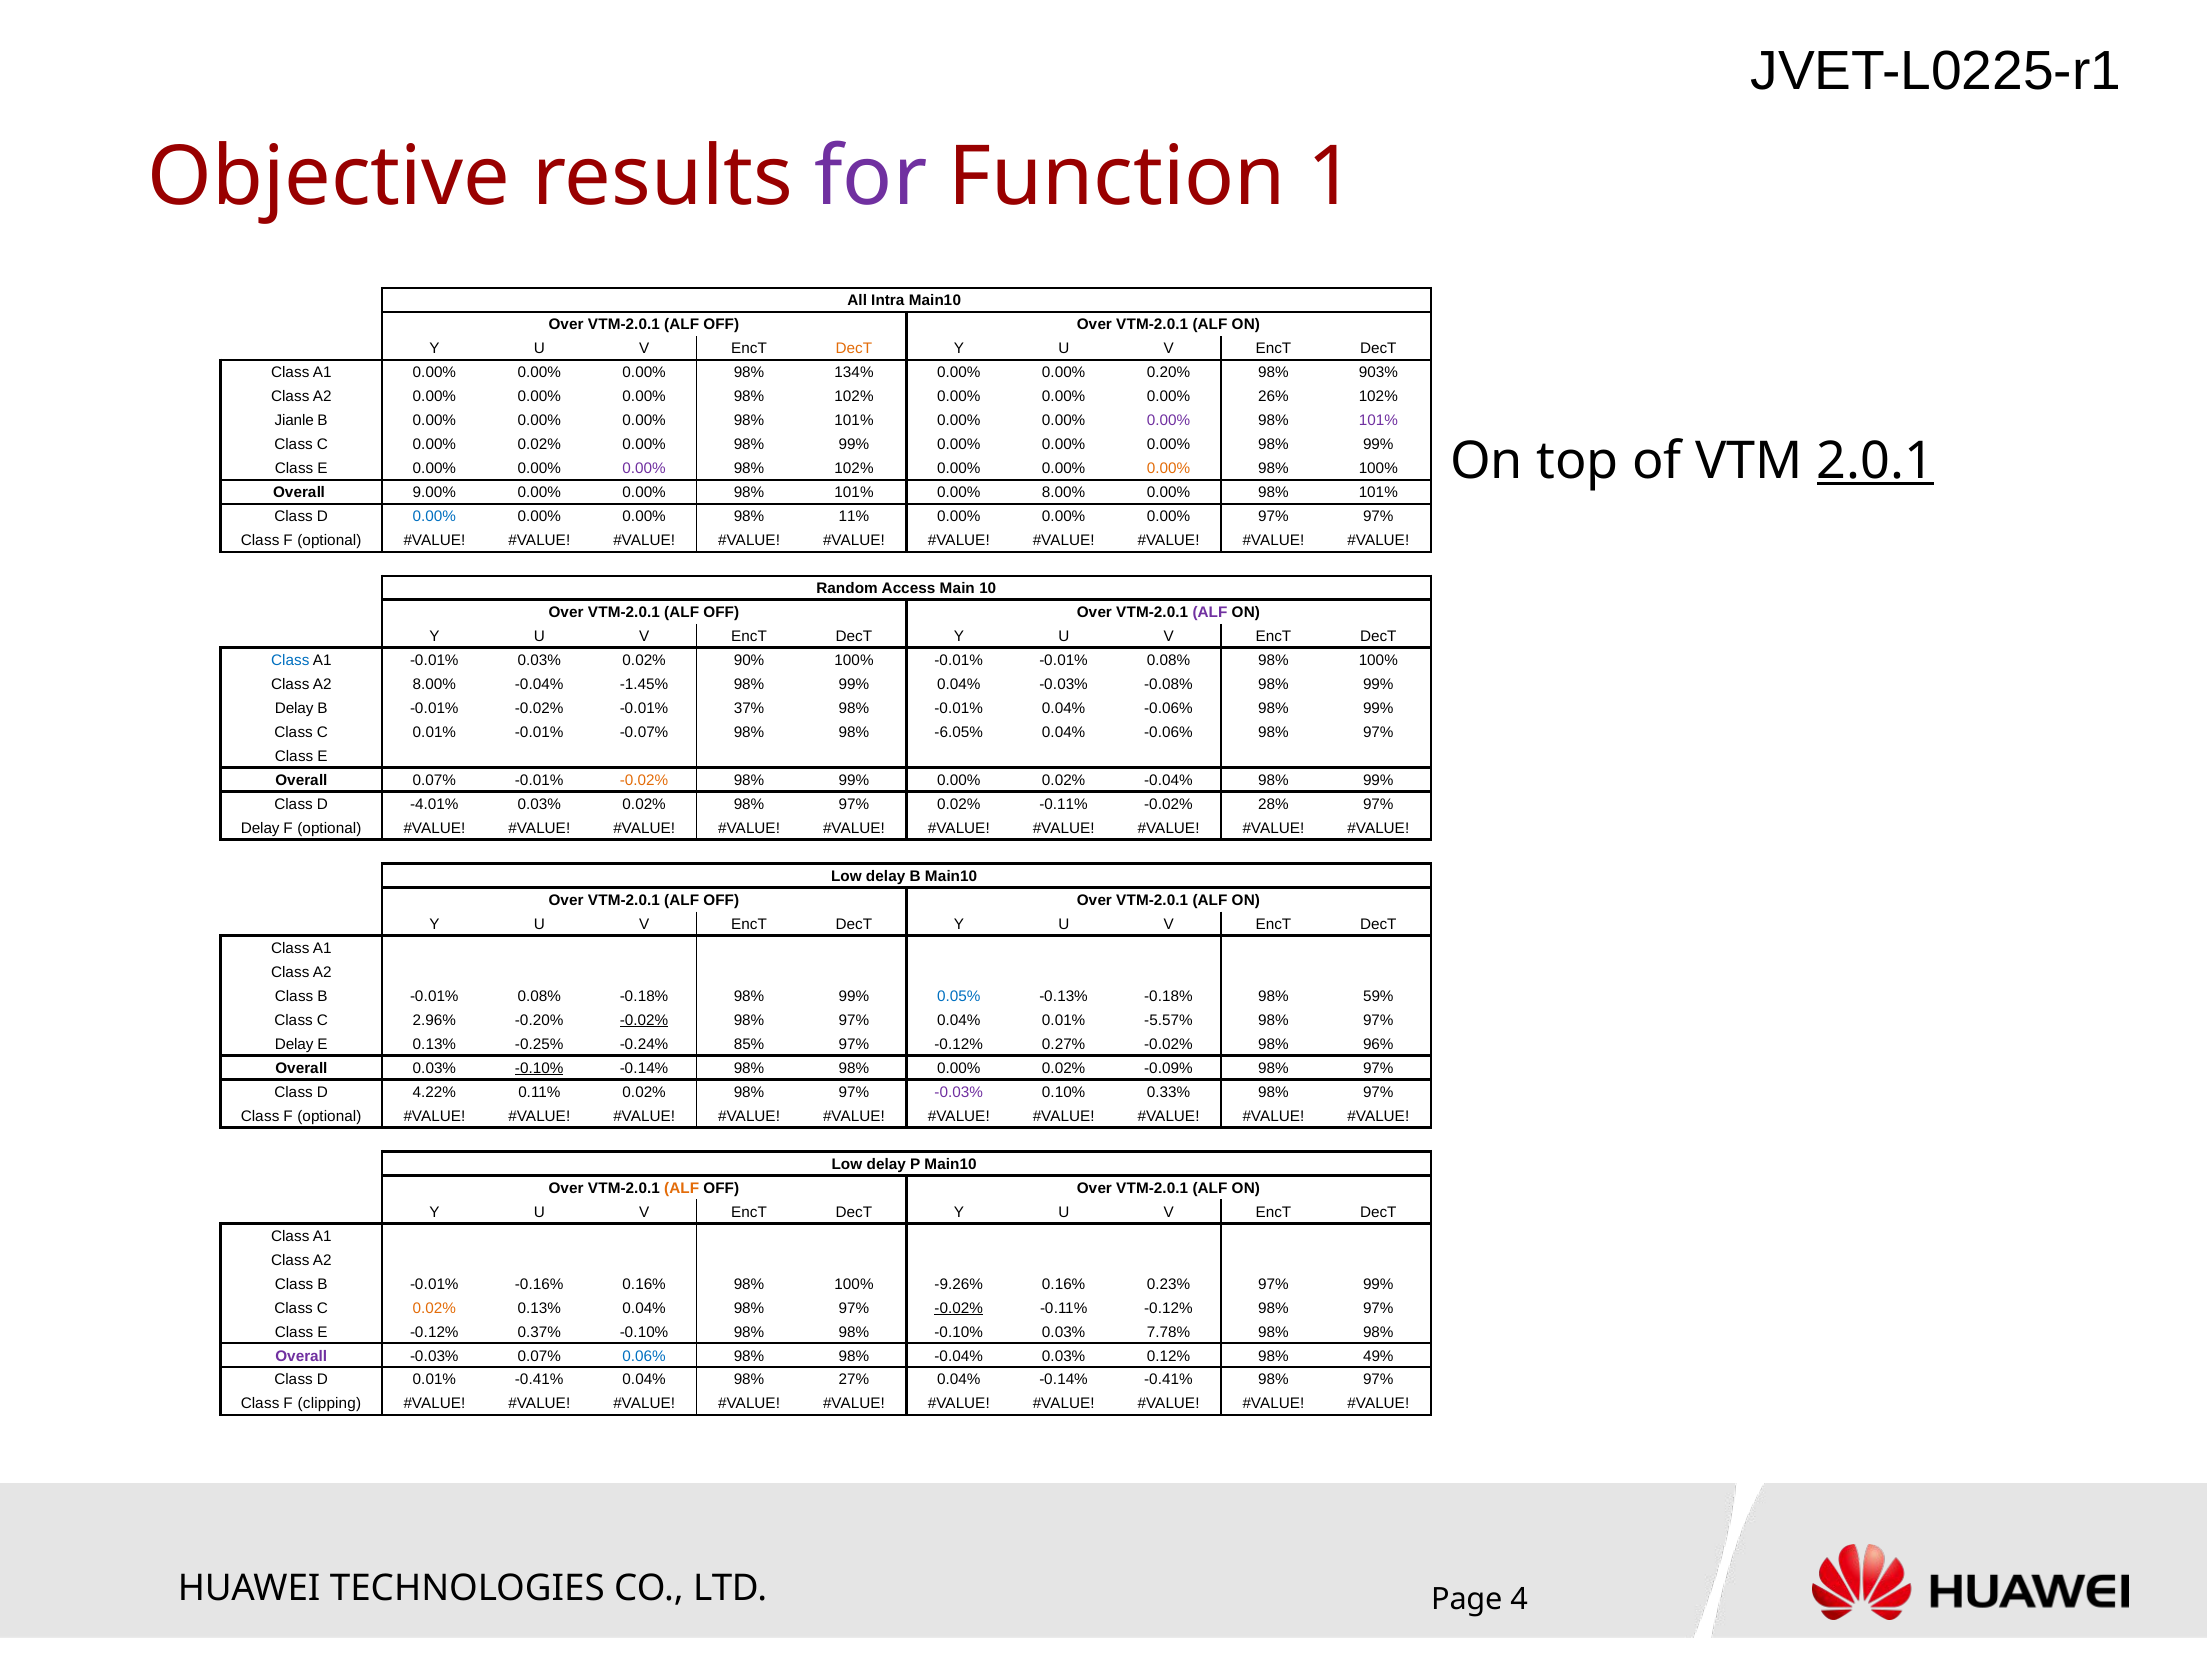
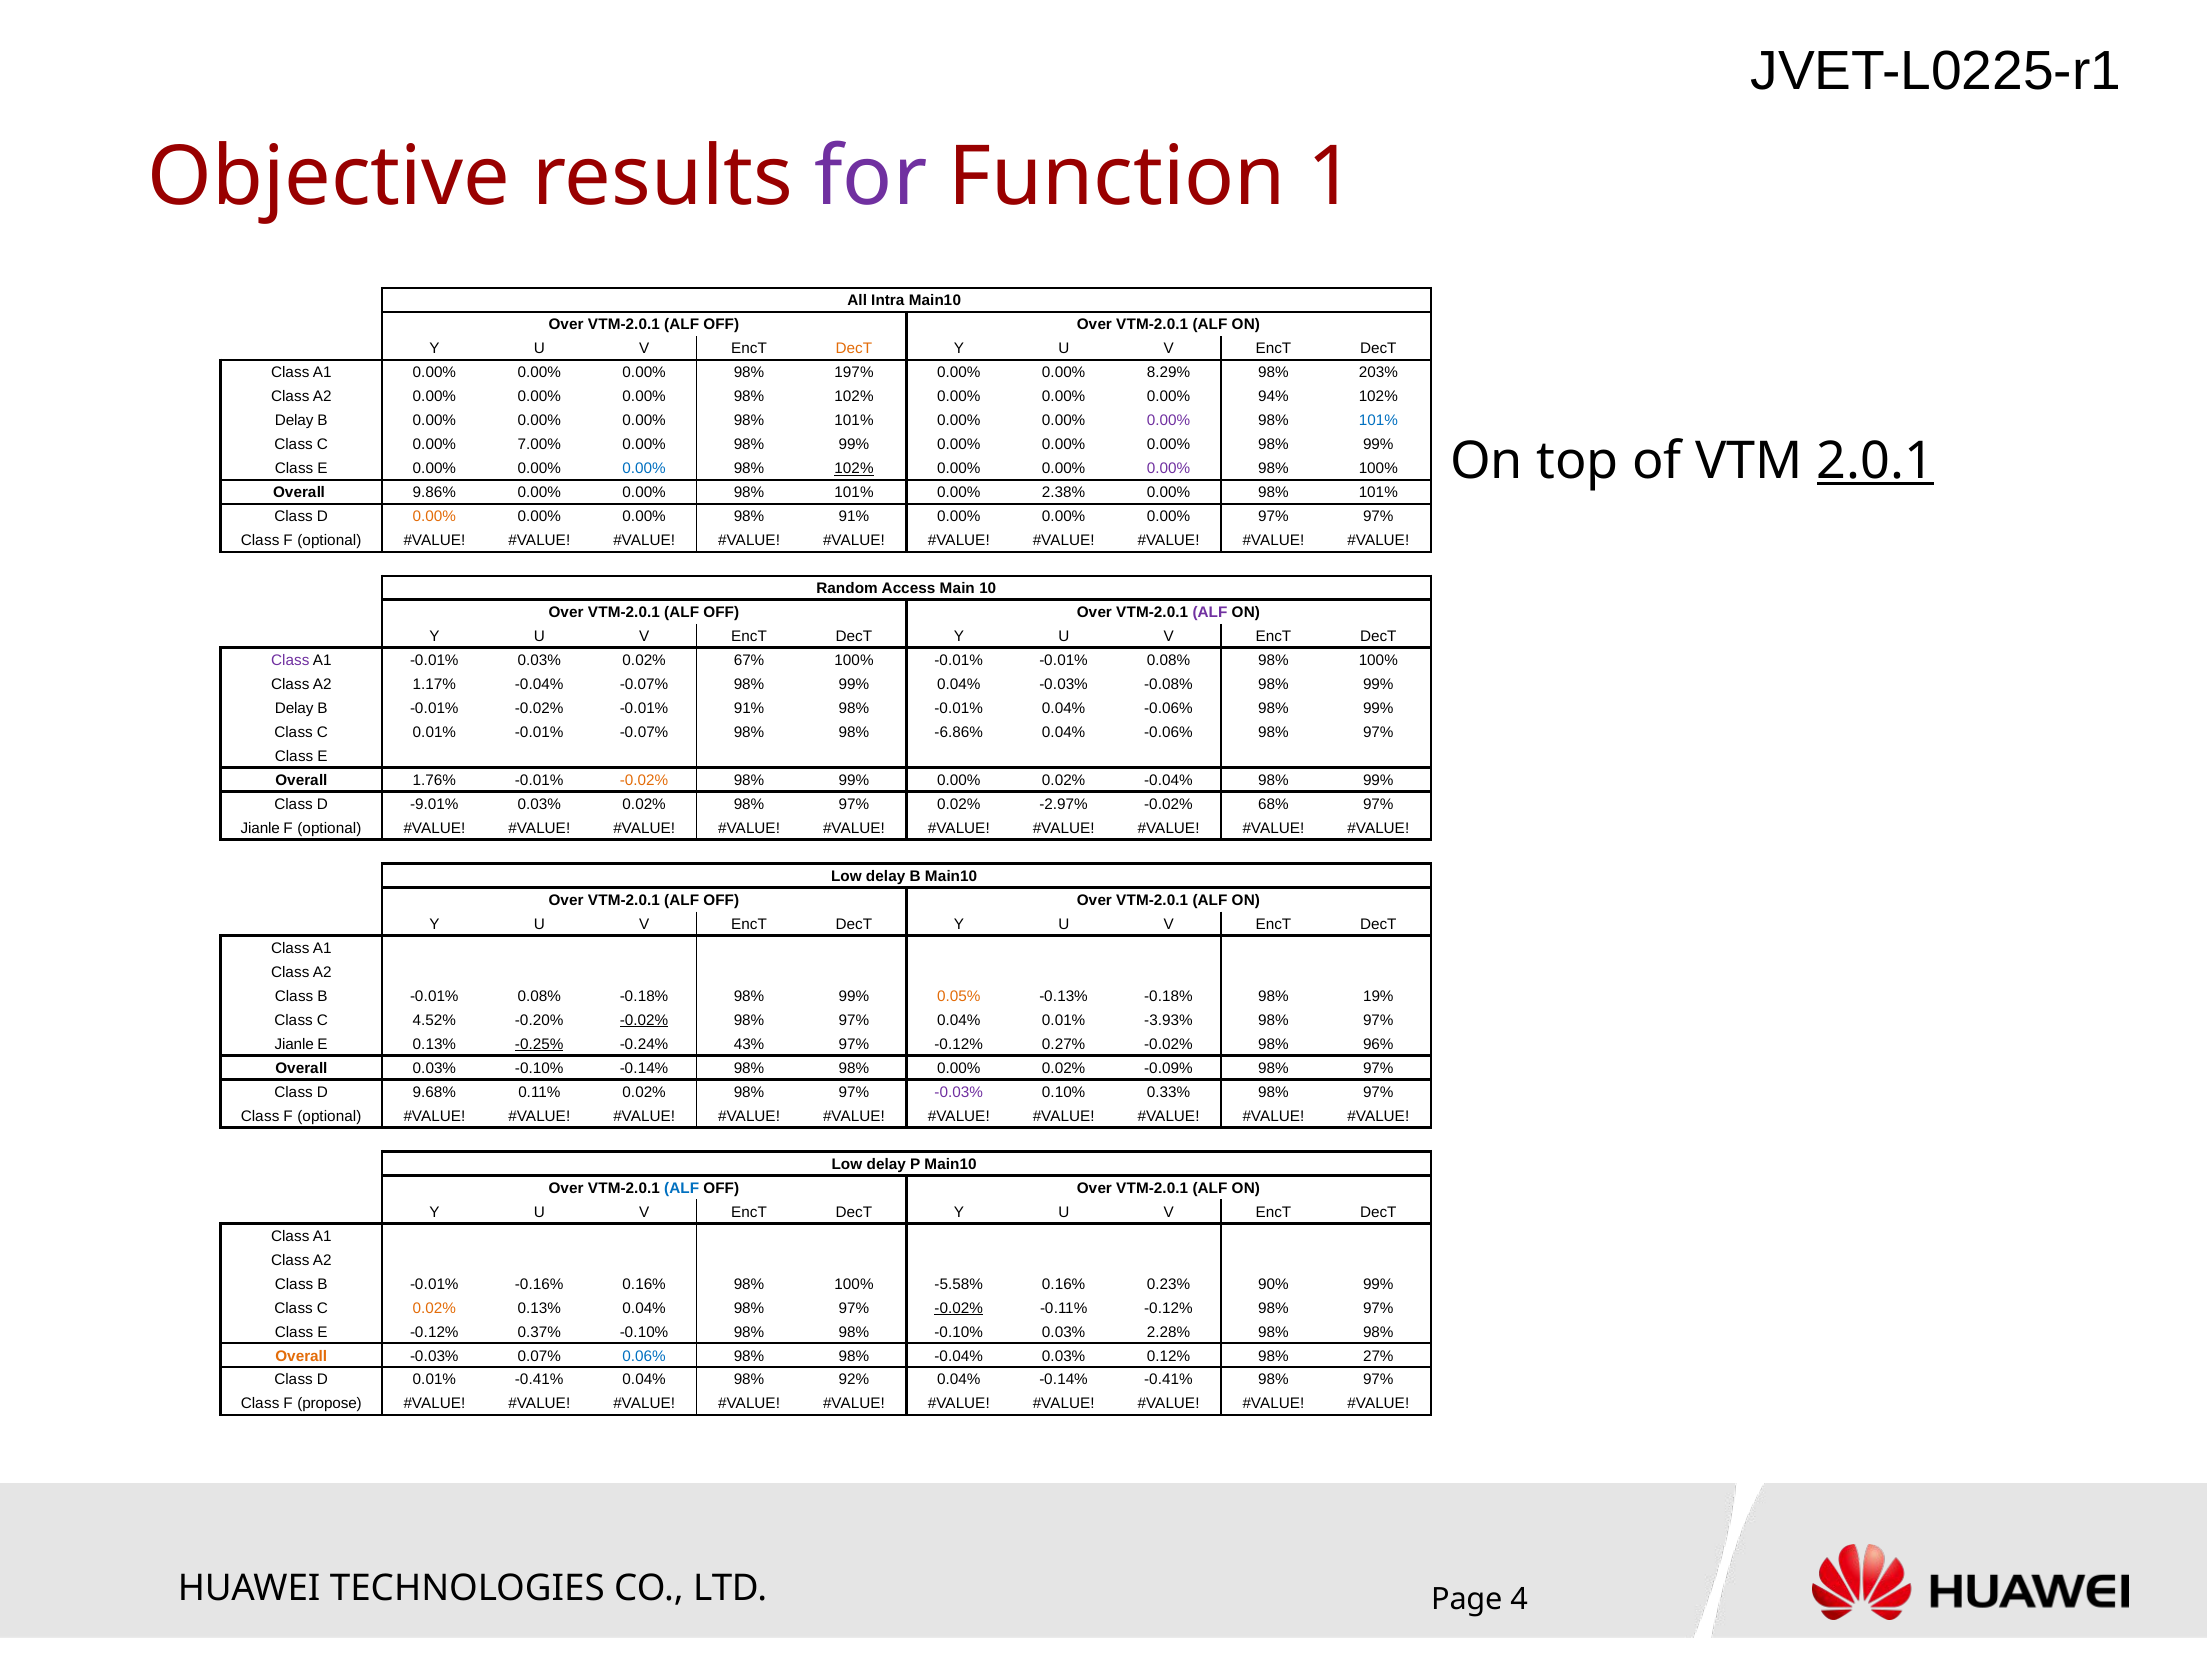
134%: 134% -> 197%
0.20%: 0.20% -> 8.29%
903%: 903% -> 203%
26%: 26% -> 94%
Jianle at (294, 421): Jianle -> Delay
101% at (1378, 421) colour: purple -> blue
C 0.00% 0.02%: 0.02% -> 7.00%
0.00% at (644, 469) colour: purple -> blue
102% at (854, 469) underline: none -> present
0.00% at (1169, 469) colour: orange -> purple
9.00%: 9.00% -> 9.86%
0.00% 8.00%: 8.00% -> 2.38%
0.00% at (434, 517) colour: blue -> orange
98% 11%: 11% -> 91%
Class at (290, 661) colour: blue -> purple
90%: 90% -> 67%
A2 8.00%: 8.00% -> 1.17%
-0.04% -1.45%: -1.45% -> -0.07%
-0.01% 37%: 37% -> 91%
-6.05%: -6.05% -> -6.86%
Overall 0.07%: 0.07% -> 1.76%
-4.01%: -4.01% -> -9.01%
0.02% -0.11%: -0.11% -> -2.97%
28%: 28% -> 68%
Delay at (260, 829): Delay -> Jianle
0.05% colour: blue -> orange
59%: 59% -> 19%
2.96%: 2.96% -> 4.52%
-5.57%: -5.57% -> -3.93%
Delay at (294, 1044): Delay -> Jianle
-0.25% underline: none -> present
85%: 85% -> 43%
-0.10% at (539, 1068) underline: present -> none
4.22%: 4.22% -> 9.68%
ALF at (682, 1188) colour: orange -> blue
-9.26%: -9.26% -> -5.58%
0.23% 97%: 97% -> 90%
7.78%: 7.78% -> 2.28%
Overall at (301, 1356) colour: purple -> orange
49%: 49% -> 27%
27%: 27% -> 92%
clipping: clipping -> propose
